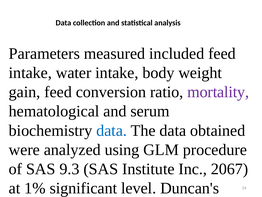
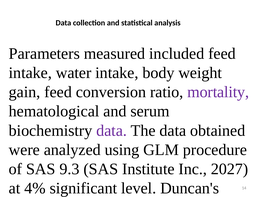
data at (112, 130) colour: blue -> purple
2067: 2067 -> 2027
1%: 1% -> 4%
